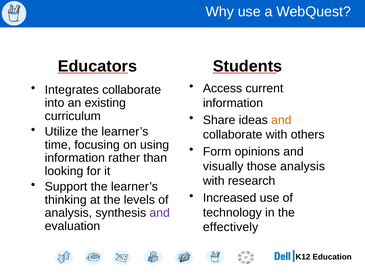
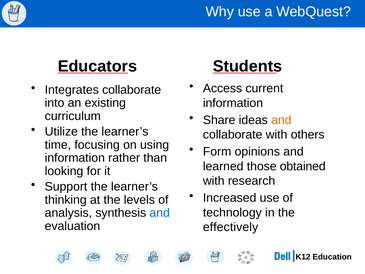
visually: visually -> learned
those analysis: analysis -> obtained
and at (160, 213) colour: purple -> blue
